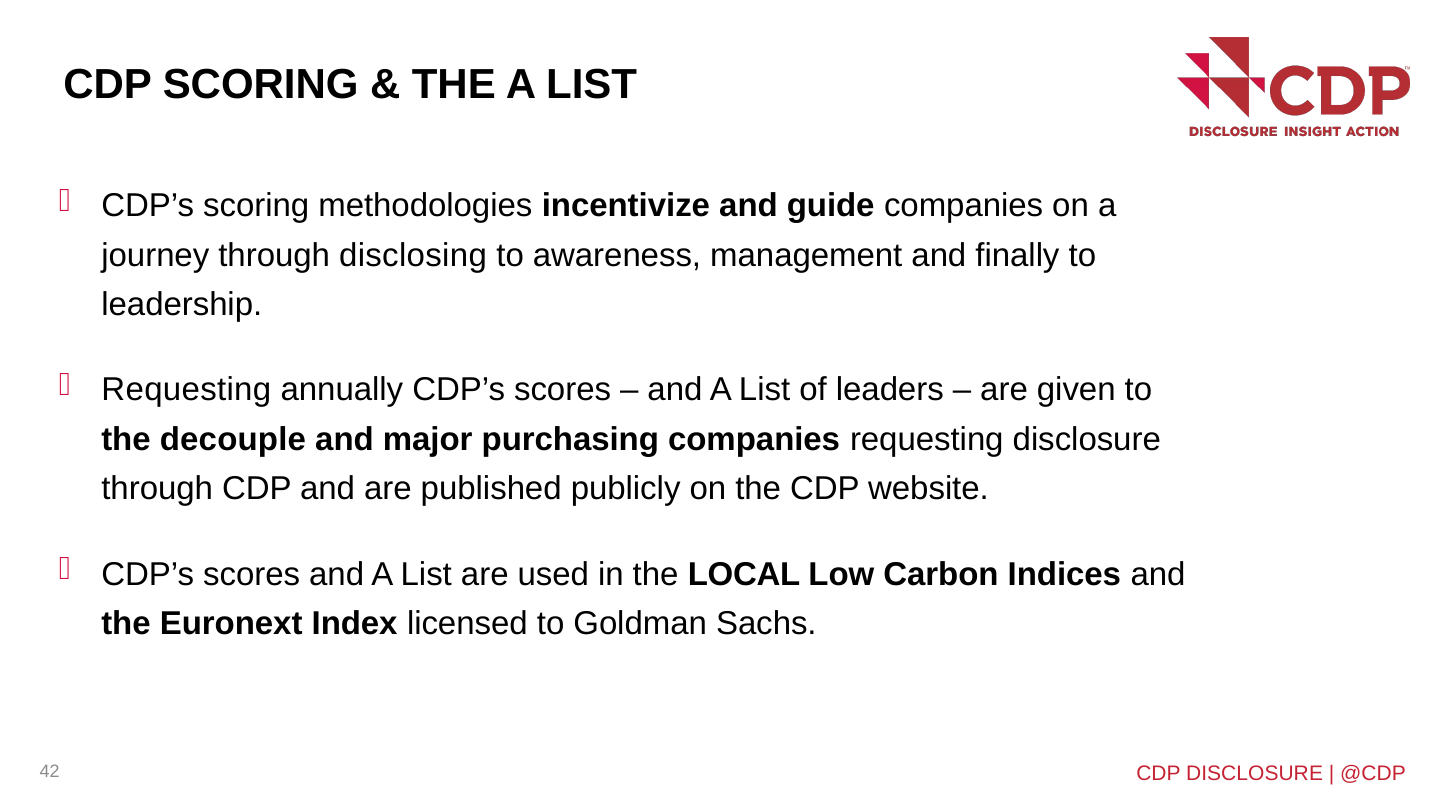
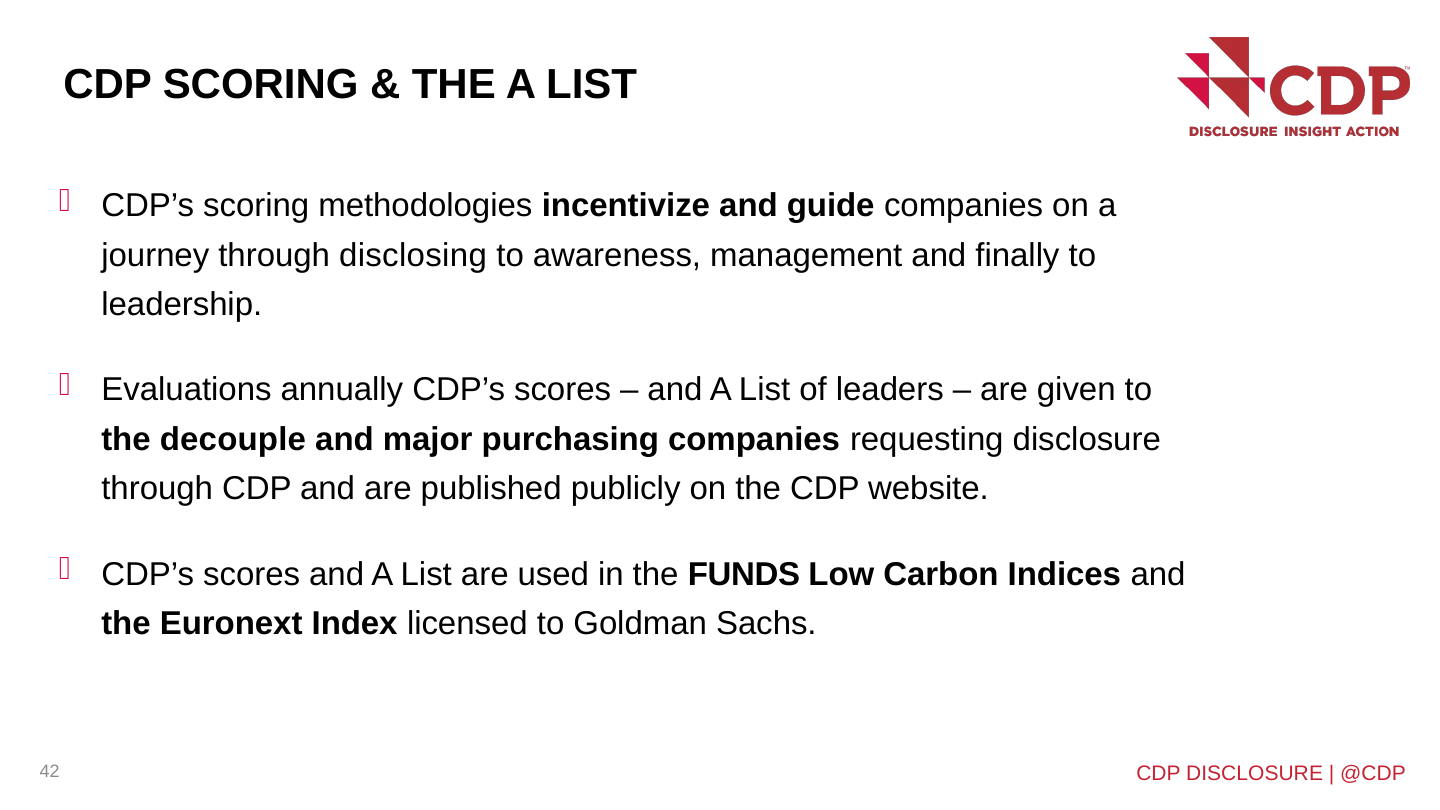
Requesting at (186, 390): Requesting -> Evaluations
LOCAL: LOCAL -> FUNDS
